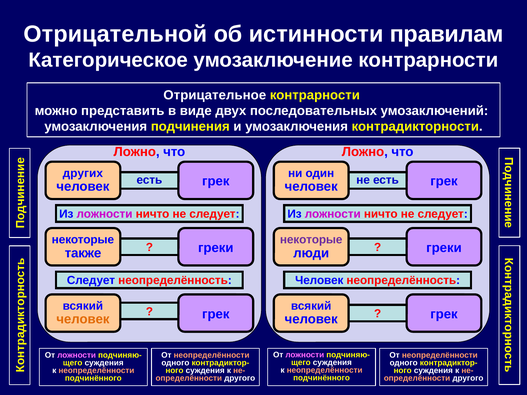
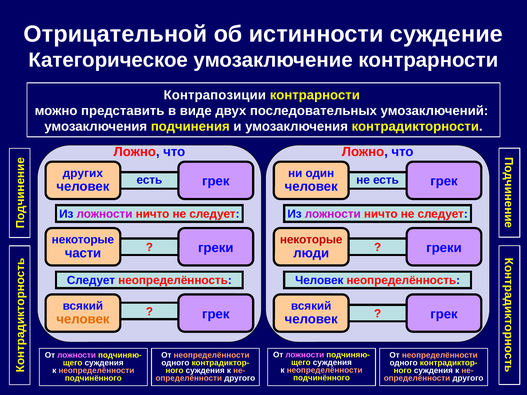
правилам: правилам -> суждение
Отрицательное: Отрицательное -> Контрапозиции
некоторые at (311, 240) colour: purple -> red
также: также -> части
